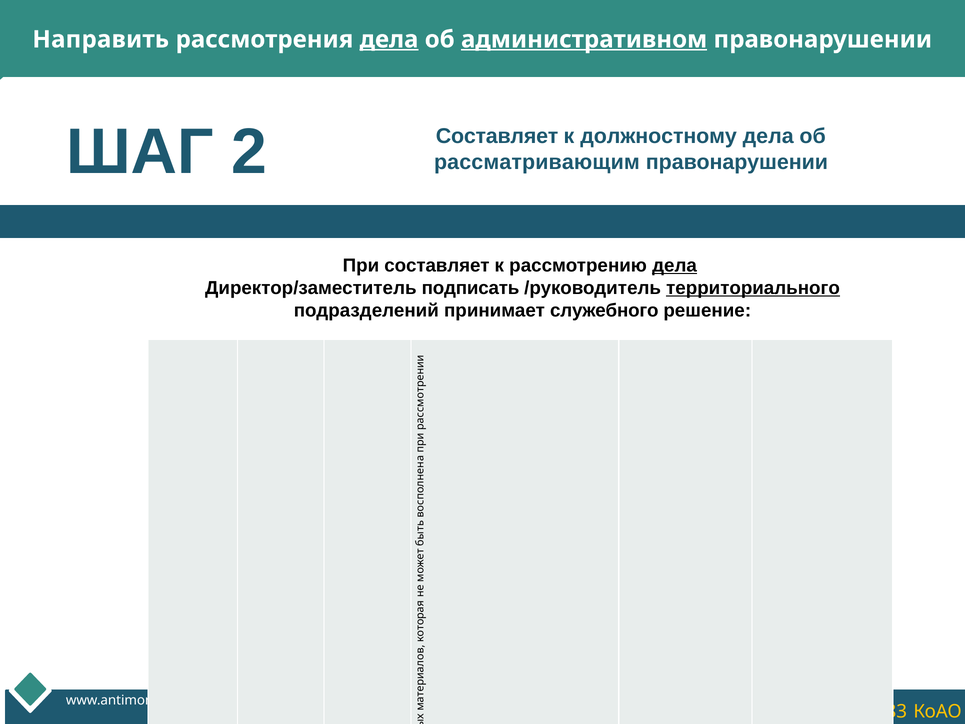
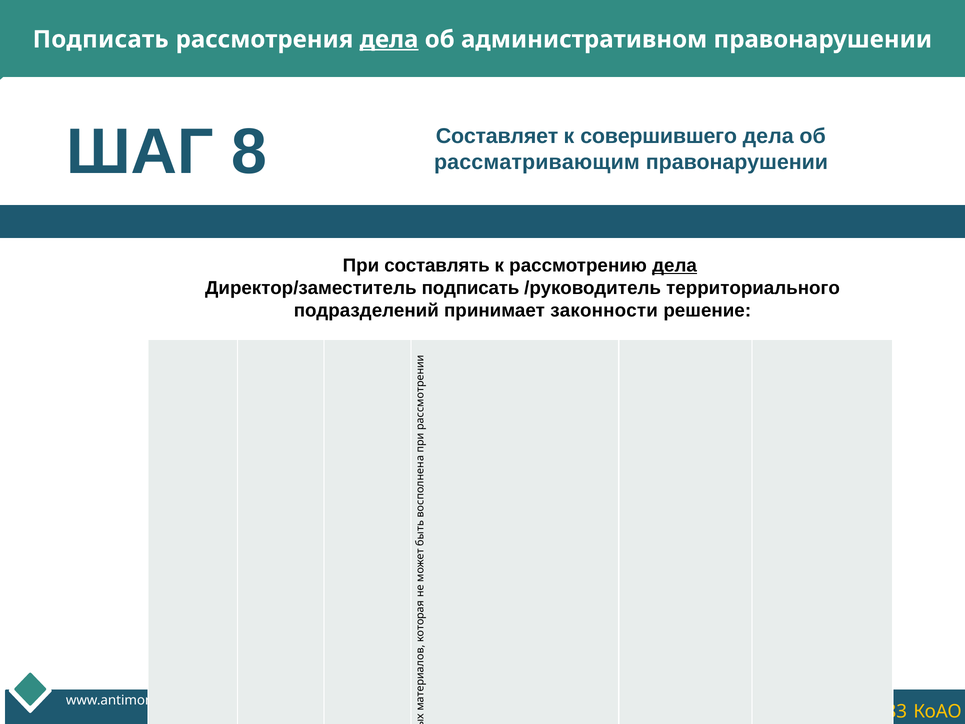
Направить at (101, 39): Направить -> Подписать
административном underline: present -> none
2: 2 -> 8
должностному: должностному -> совершившего
При составляет: составляет -> составлять
территориального underline: present -> none
служебного: служебного -> законности
